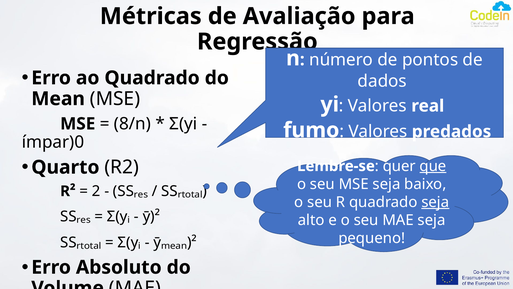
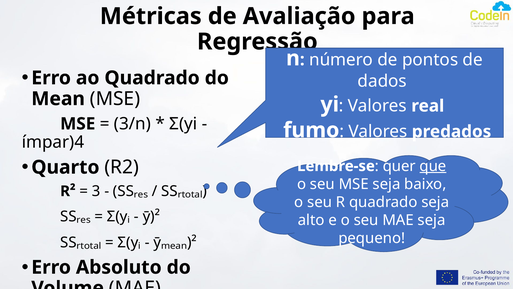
8/n: 8/n -> 3/n
ímpar)0: ímpar)0 -> ímpar)4
2: 2 -> 3
seja at (435, 202) underline: present -> none
